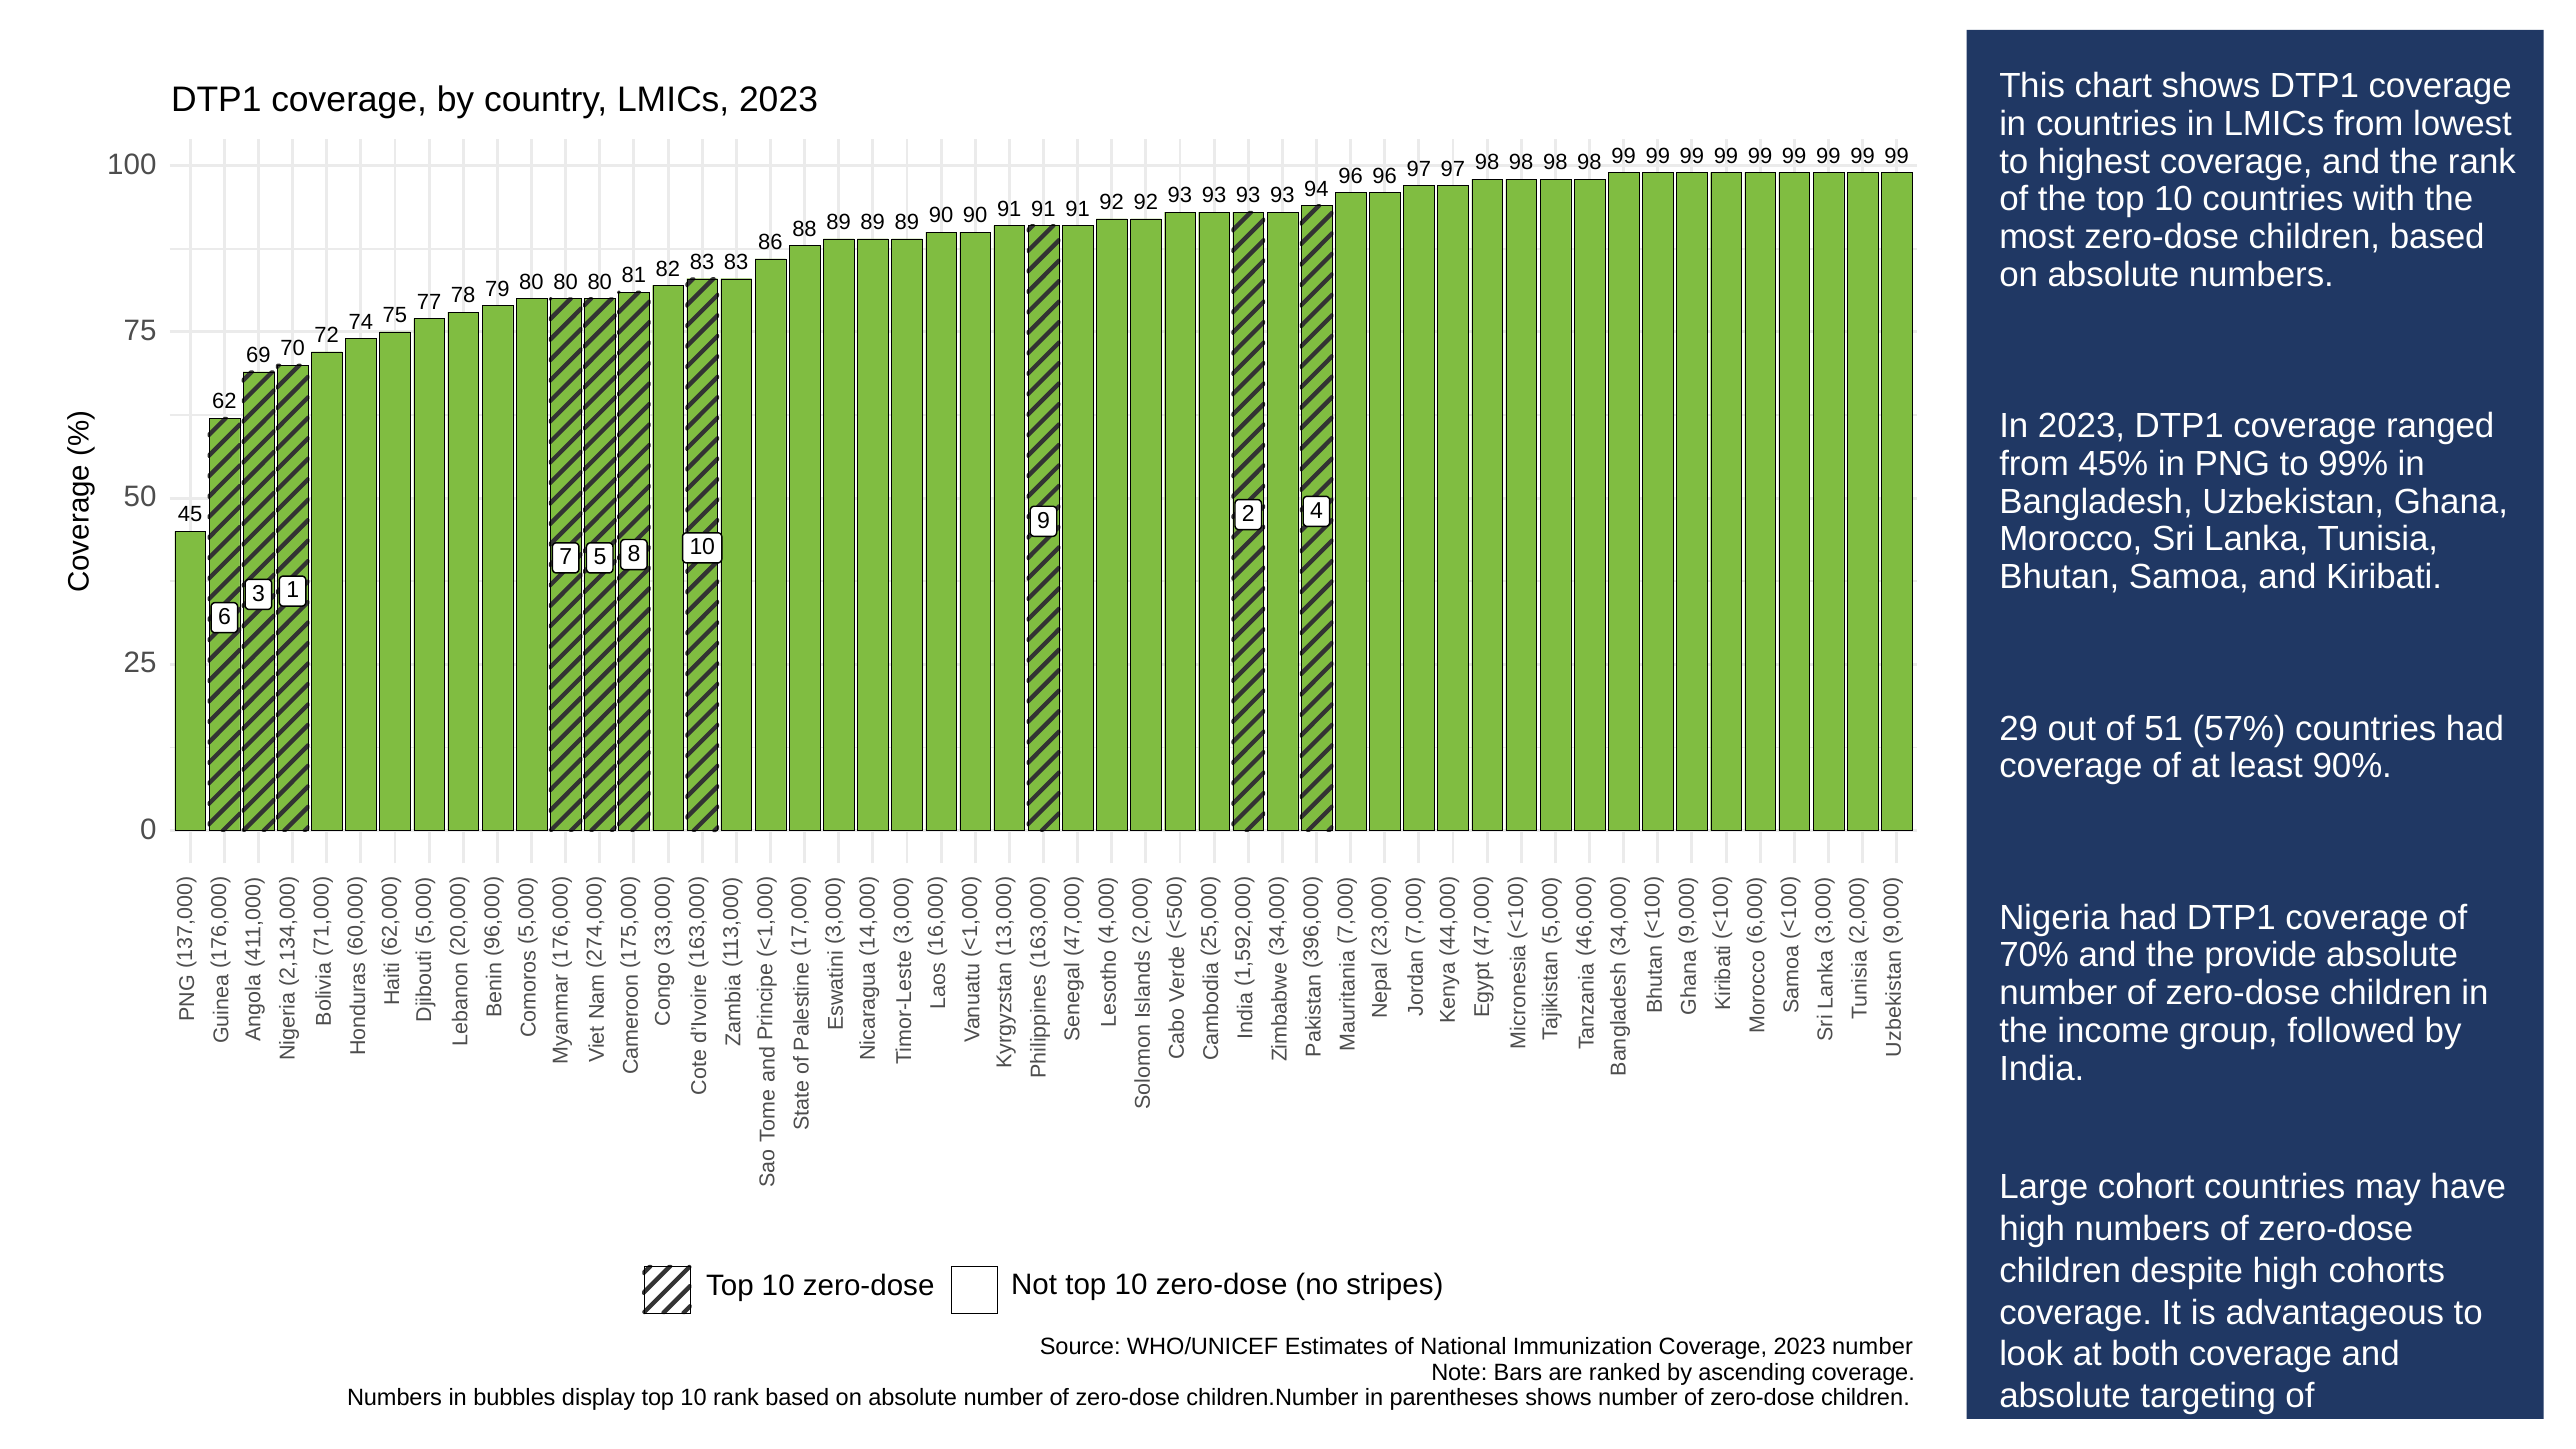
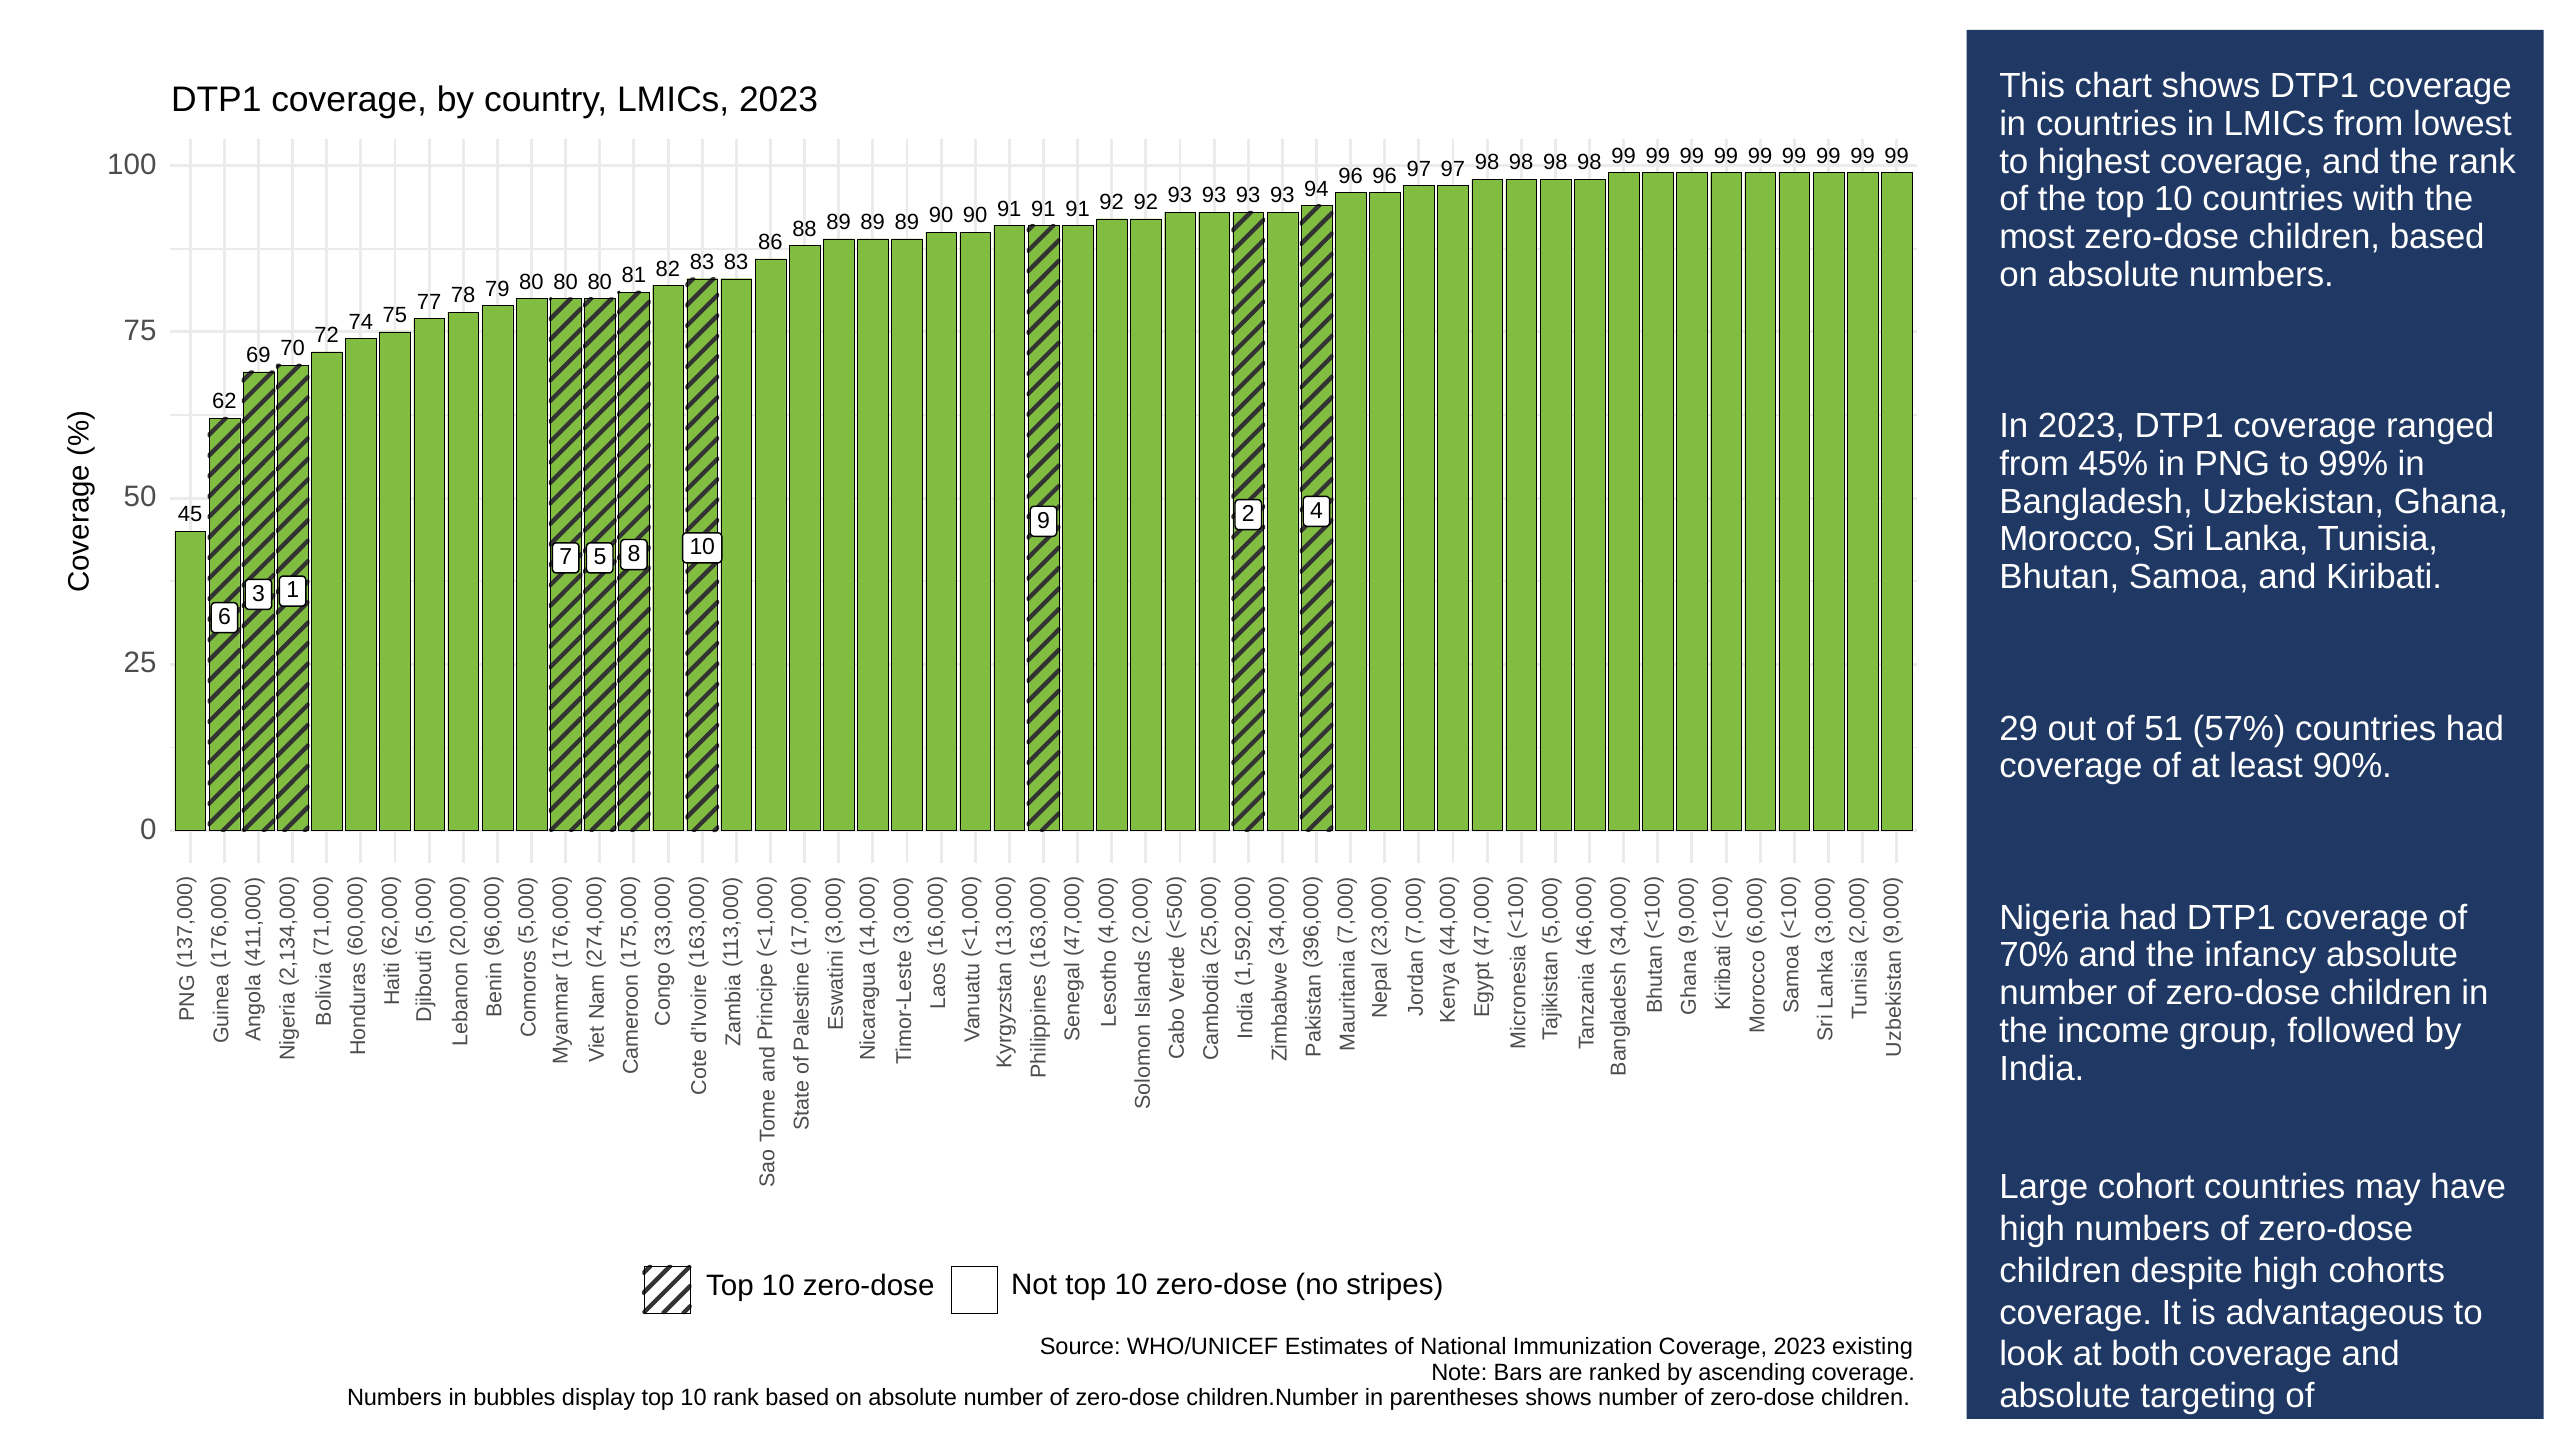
provide: provide -> infancy
2023 number: number -> existing
